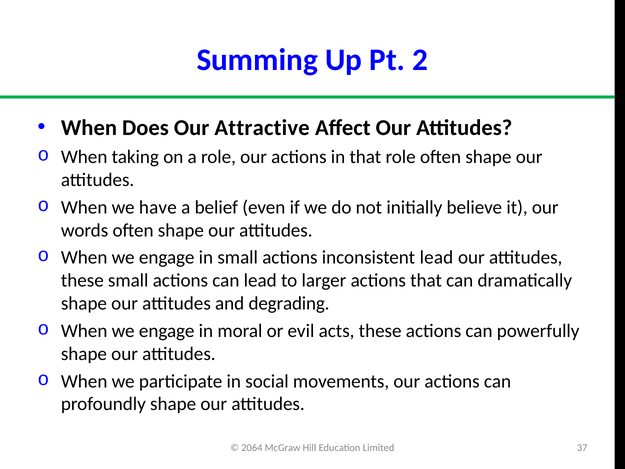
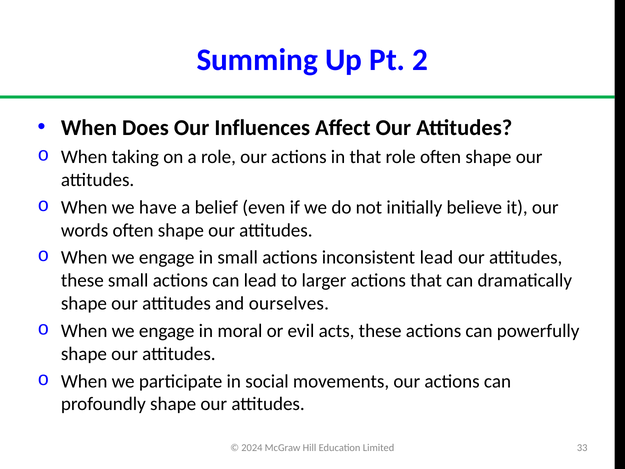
Attractive: Attractive -> Influences
degrading: degrading -> ourselves
2064: 2064 -> 2024
37: 37 -> 33
